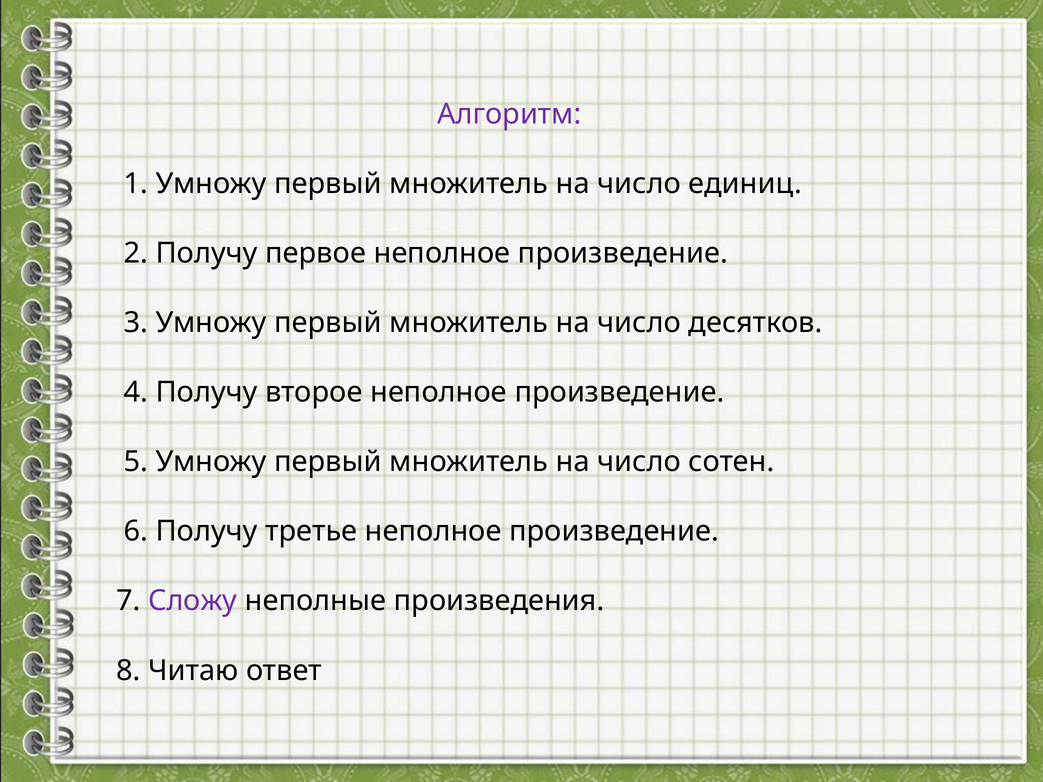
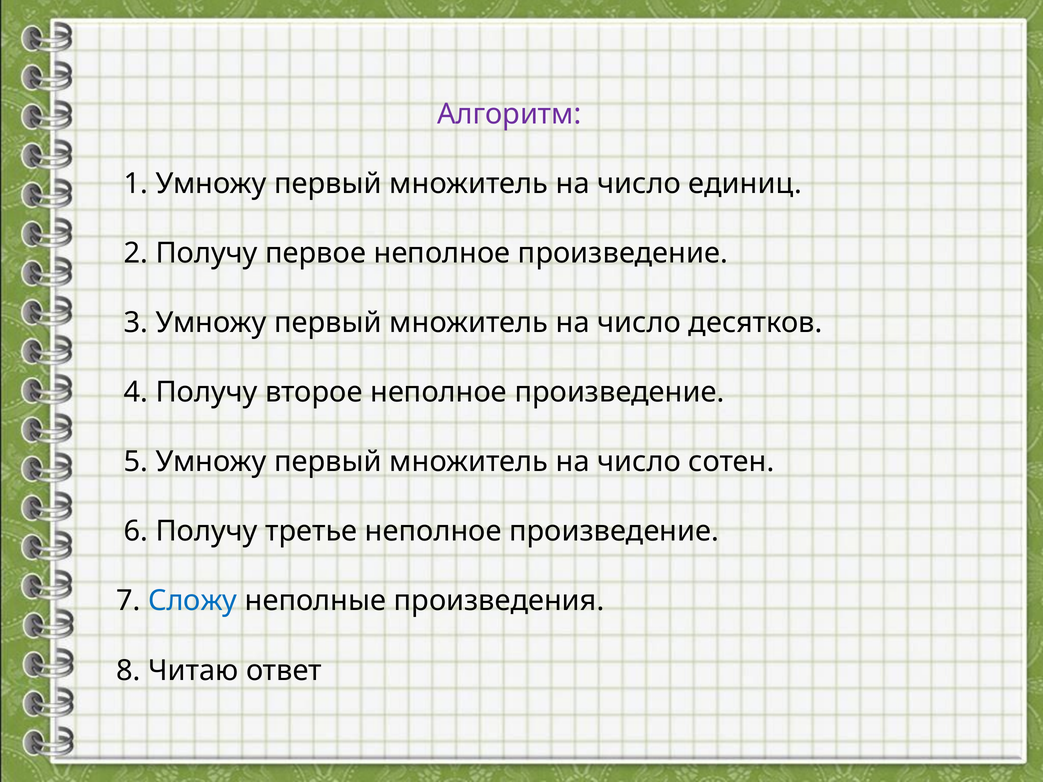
Сложу colour: purple -> blue
